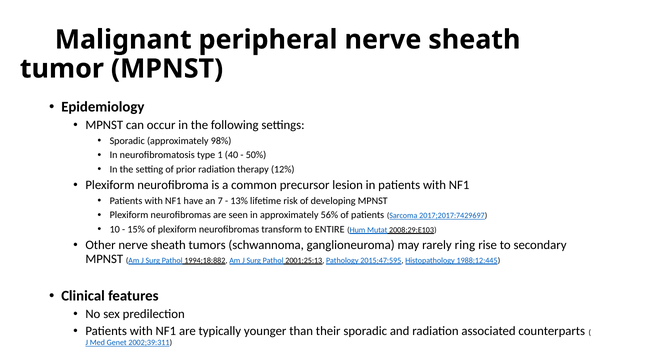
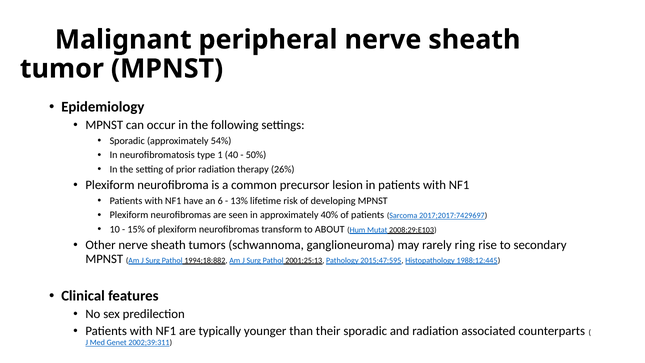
98%: 98% -> 54%
12%: 12% -> 26%
7: 7 -> 6
56%: 56% -> 40%
ENTIRE: ENTIRE -> ABOUT
